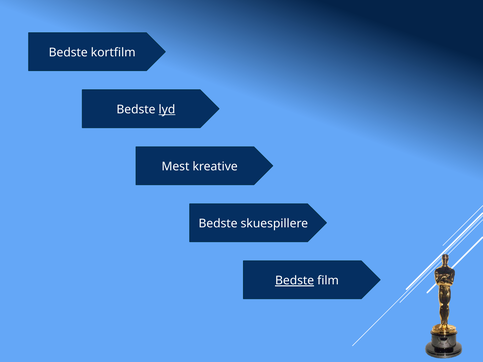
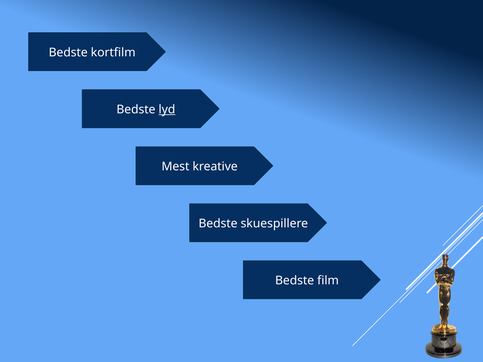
Bedste at (295, 281) underline: present -> none
